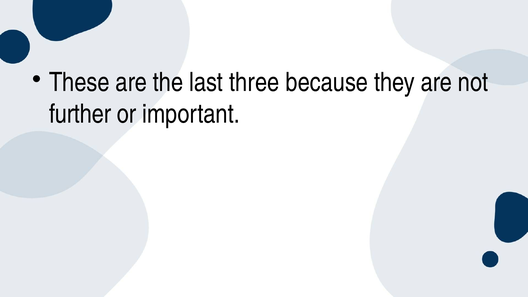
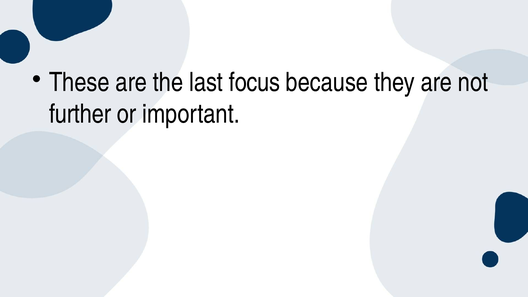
three: three -> focus
